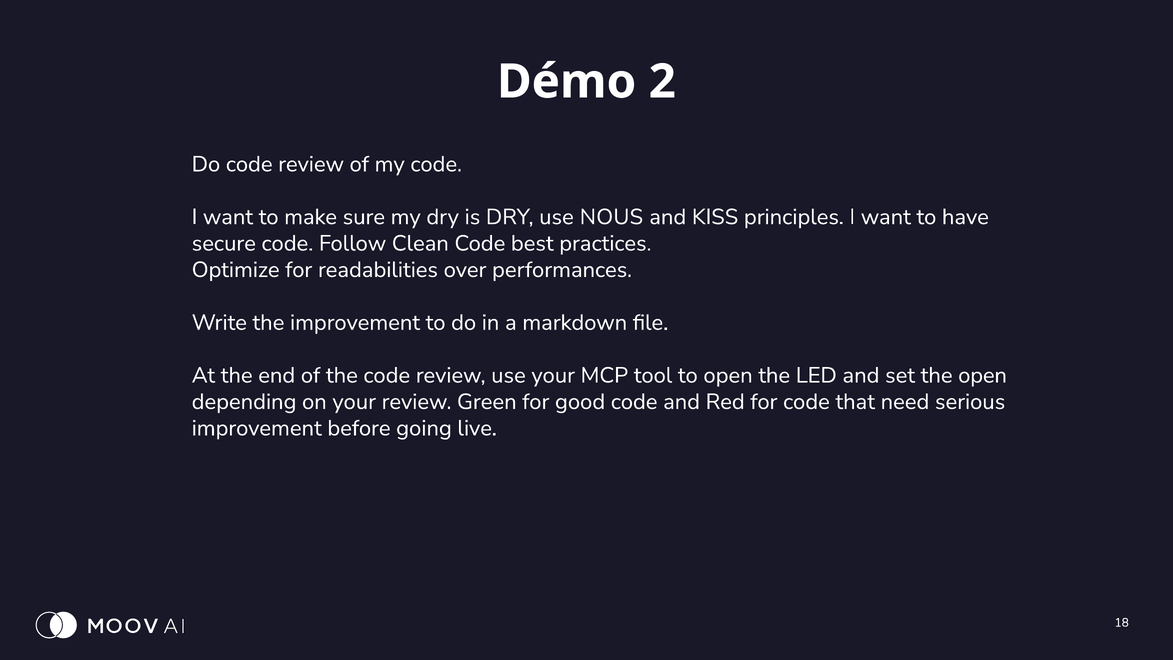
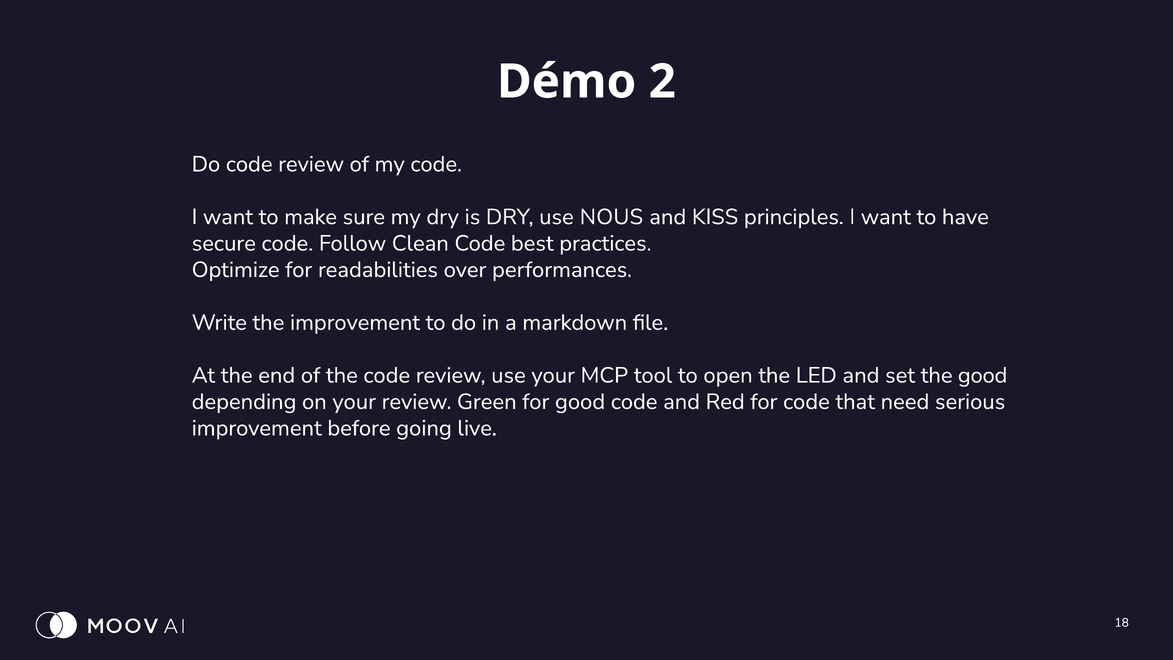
the open: open -> good
